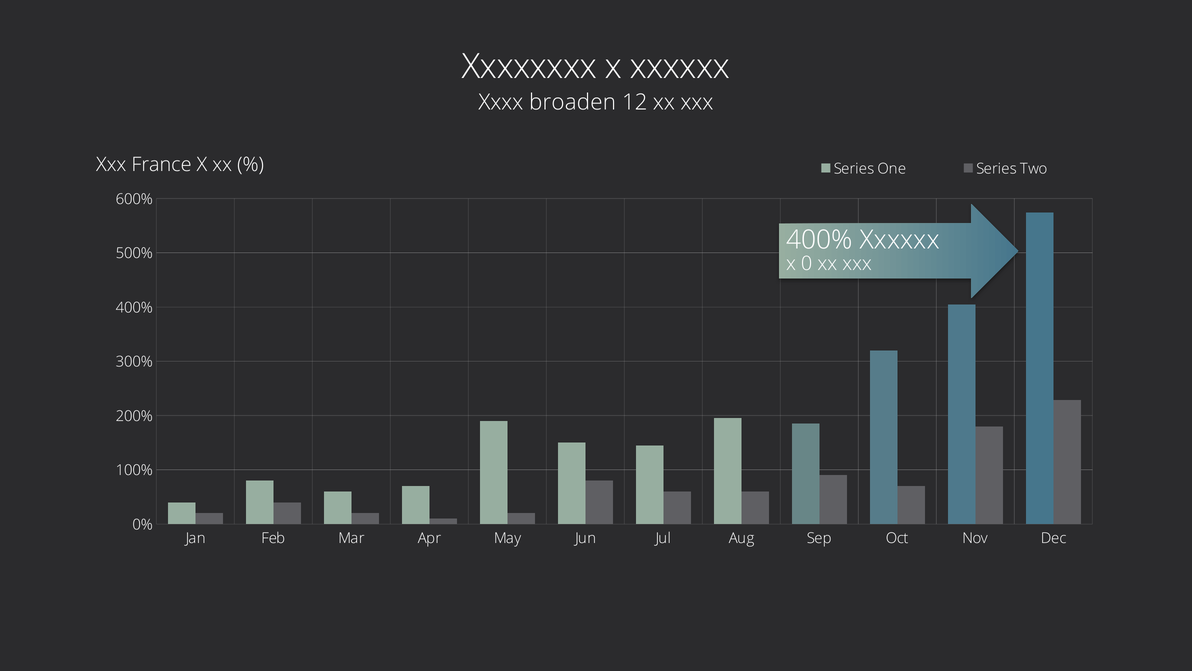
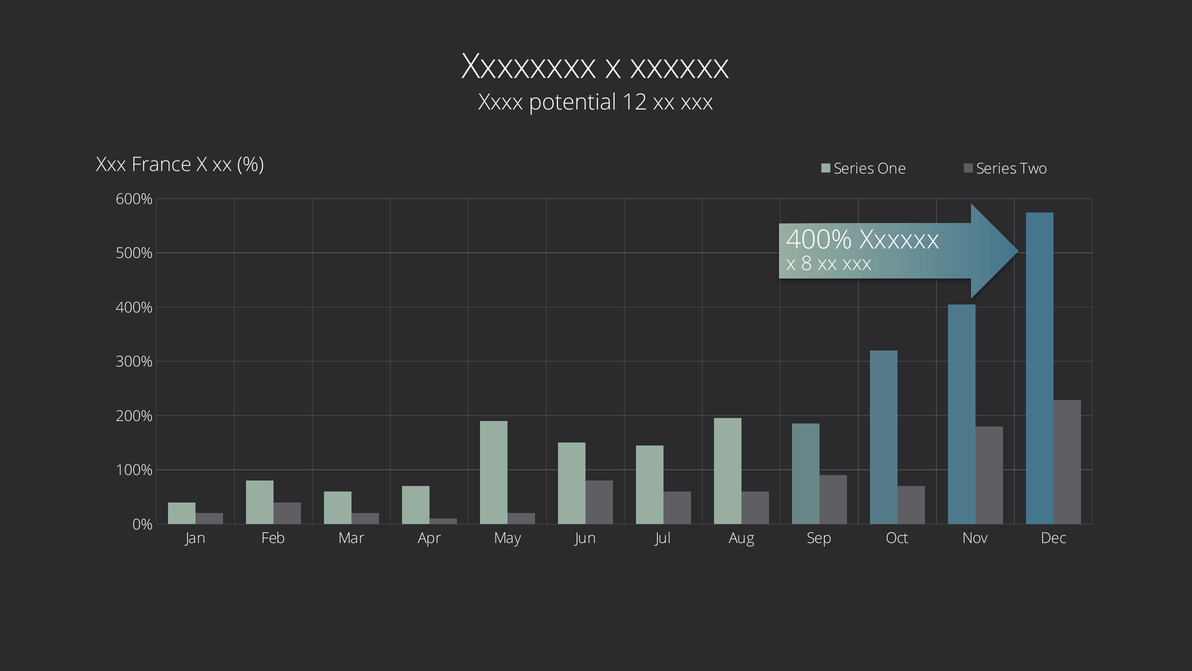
broaden: broaden -> potential
0: 0 -> 8
